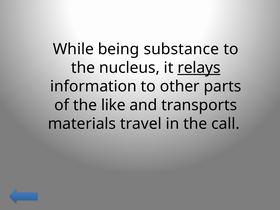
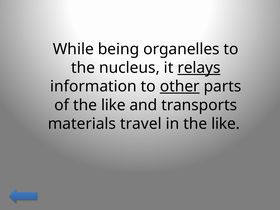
substance: substance -> organelles
other underline: none -> present
in the call: call -> like
